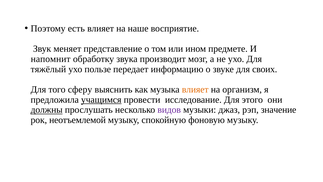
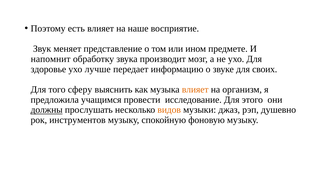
тяжёлый: тяжёлый -> здоровье
пользе: пользе -> лучше
учащимся underline: present -> none
видов colour: purple -> orange
значение: значение -> душевно
неотъемлемой: неотъемлемой -> инструментов
